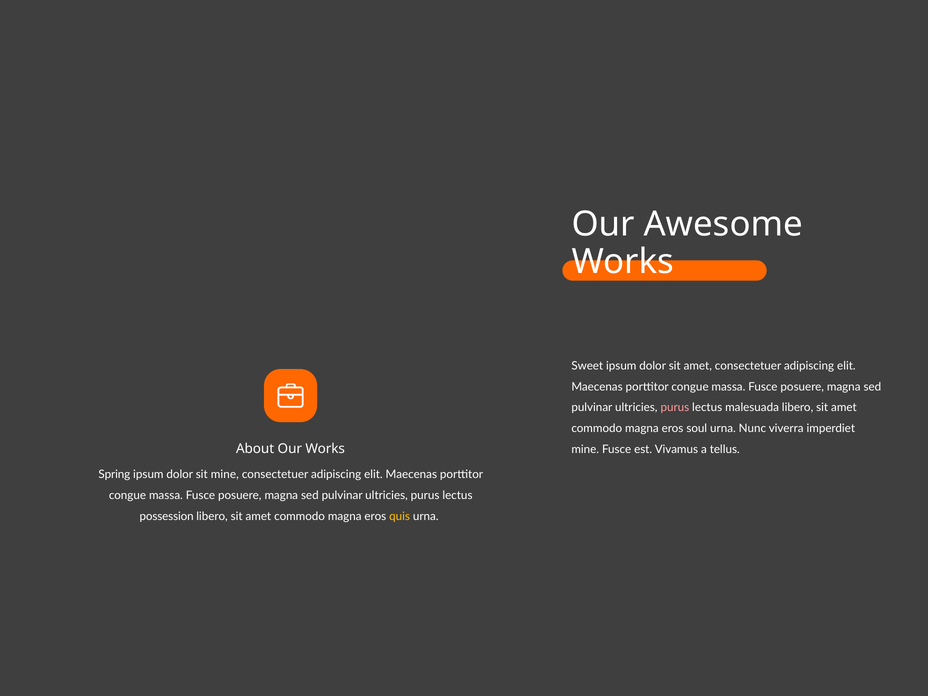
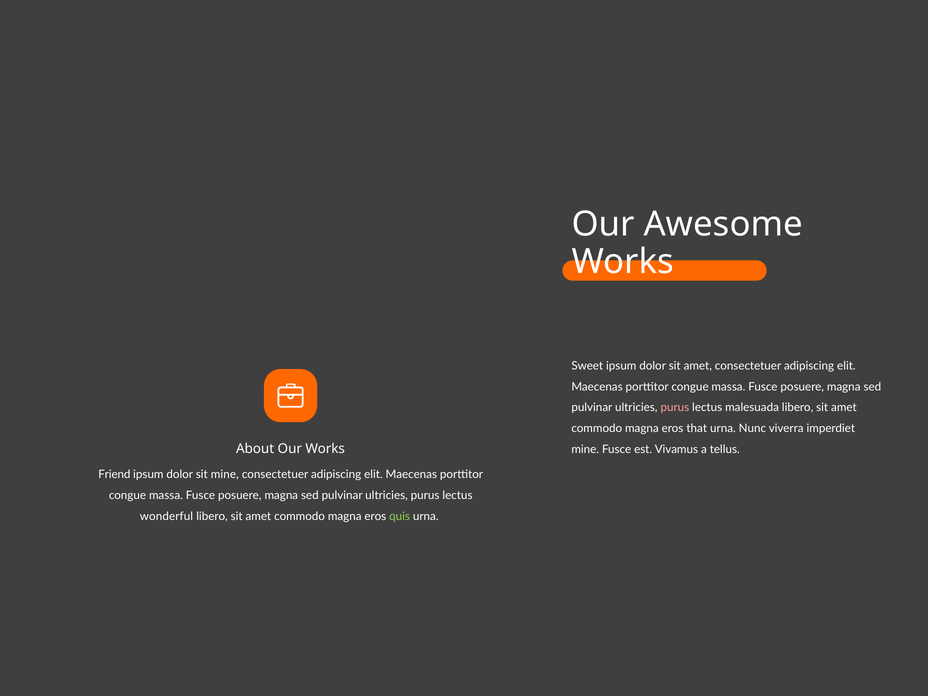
soul: soul -> that
Spring: Spring -> Friend
possession: possession -> wonderful
quis colour: yellow -> light green
